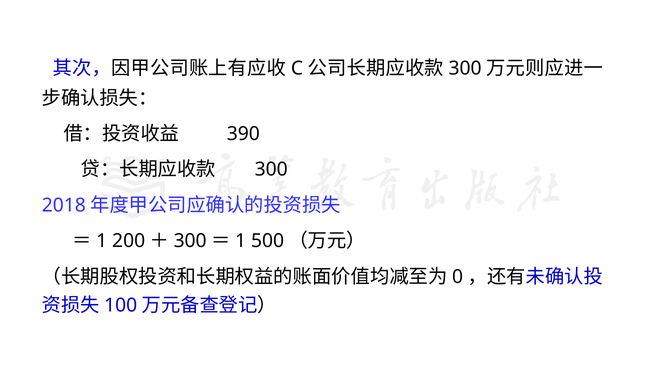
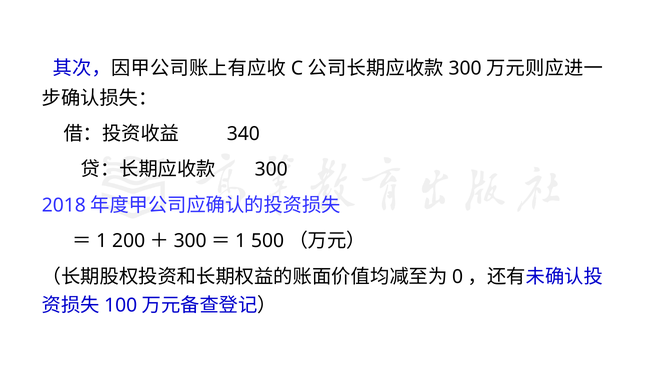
390: 390 -> 340
